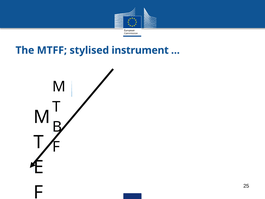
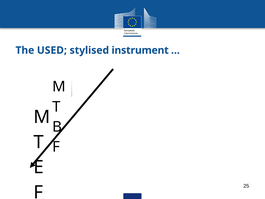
MTFF: MTFF -> USED
